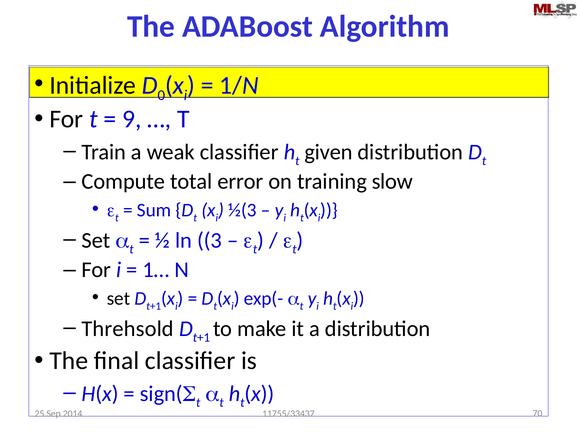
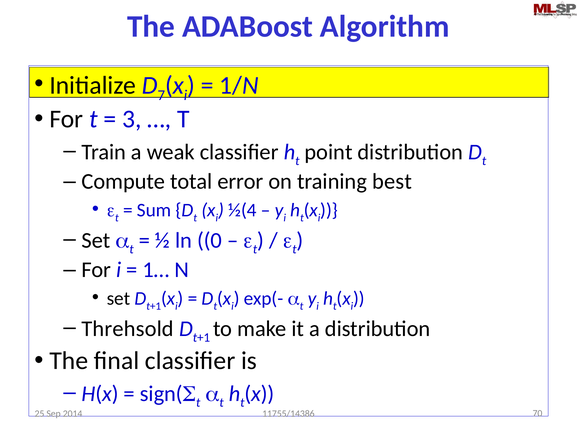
0: 0 -> 7
9: 9 -> 3
given: given -> point
slow: slow -> best
½(3: ½(3 -> ½(4
3: 3 -> 0
11755/33437: 11755/33437 -> 11755/14386
